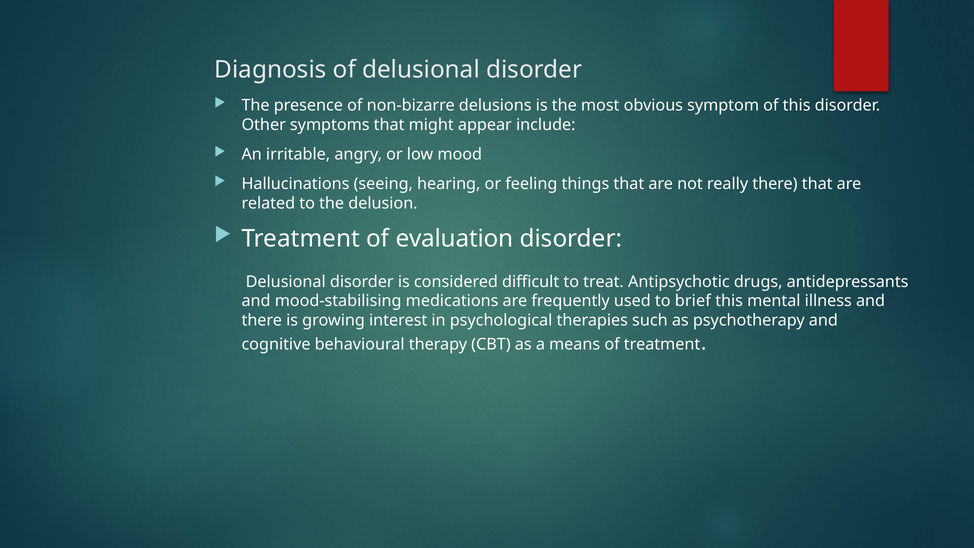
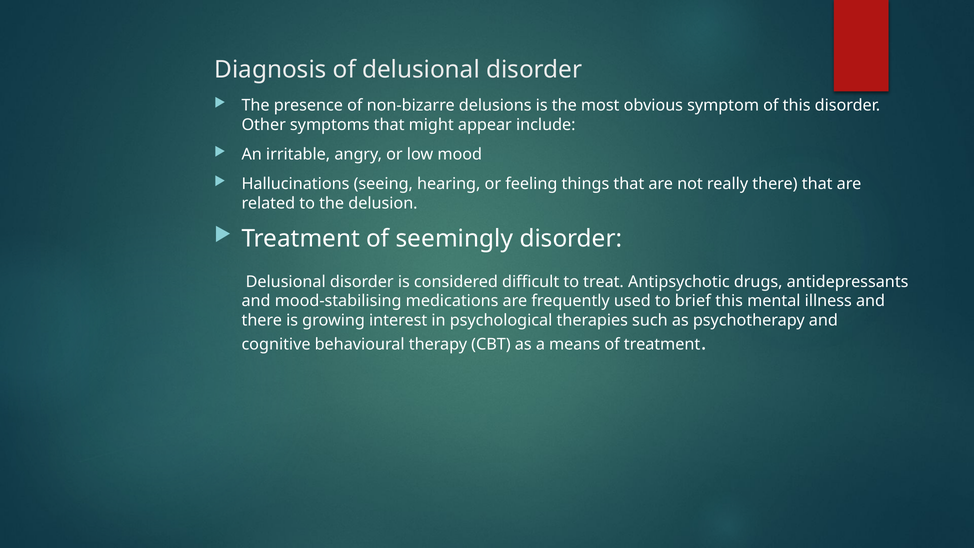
evaluation: evaluation -> seemingly
